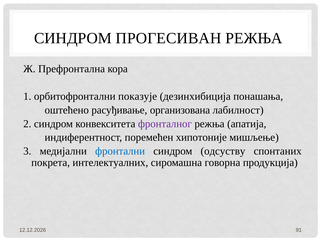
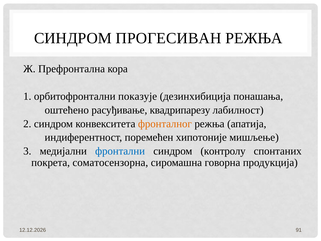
организована: организована -> квадрипарезу
фронталног colour: purple -> orange
одсуству: одсуству -> контролу
интелектуалних: интелектуалних -> соматосензорна
